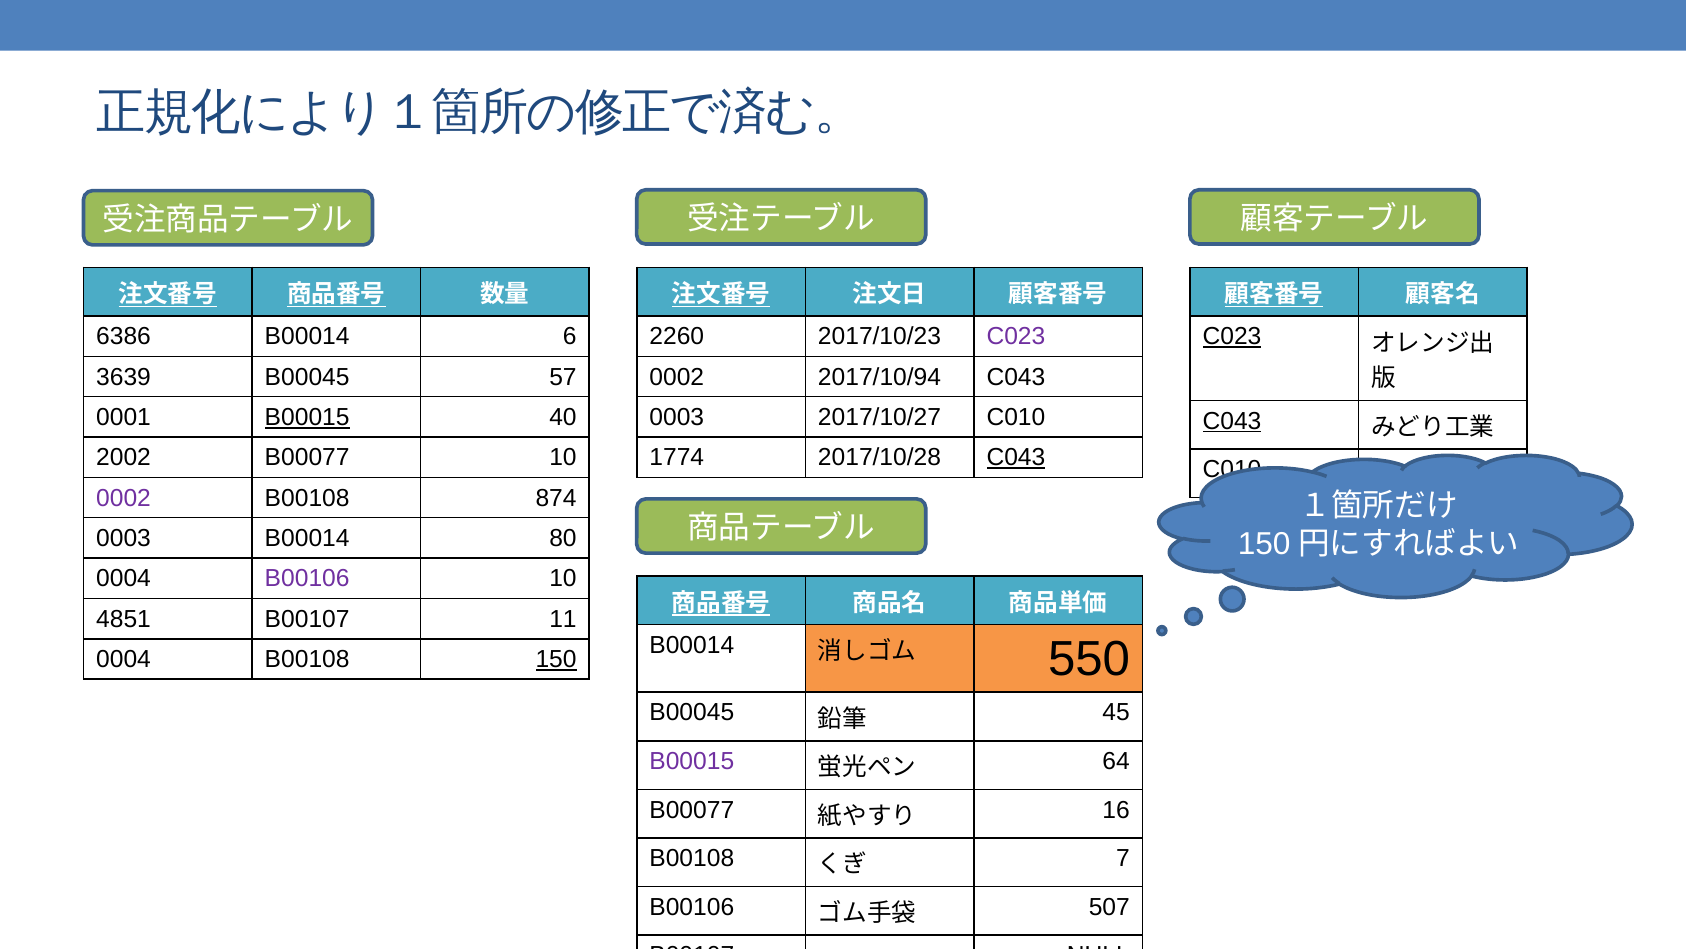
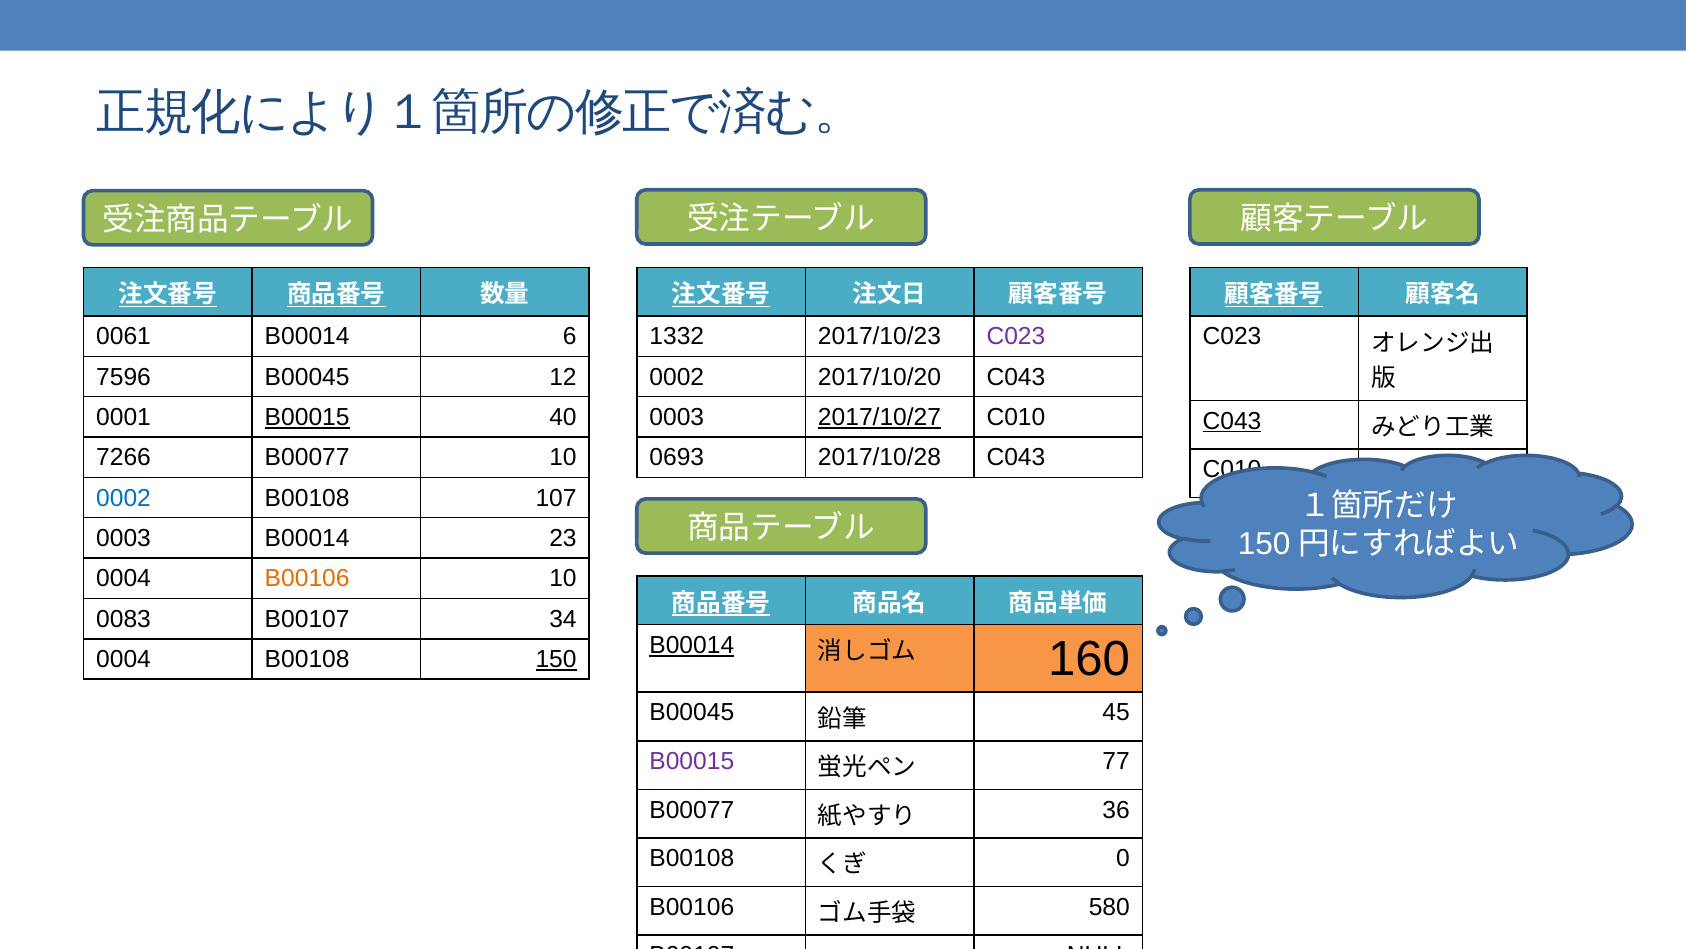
6386: 6386 -> 0061
2260: 2260 -> 1332
C023 at (1232, 336) underline: present -> none
3639: 3639 -> 7596
57: 57 -> 12
2017/10/94: 2017/10/94 -> 2017/10/20
2017/10/27 underline: none -> present
2002: 2002 -> 7266
1774: 1774 -> 0693
C043 at (1016, 457) underline: present -> none
0002 at (124, 498) colour: purple -> blue
874: 874 -> 107
80: 80 -> 23
B00106 at (307, 578) colour: purple -> orange
4851: 4851 -> 0083
11: 11 -> 34
B00014 at (692, 645) underline: none -> present
550: 550 -> 160
64: 64 -> 77
16: 16 -> 36
7: 7 -> 0
507: 507 -> 580
